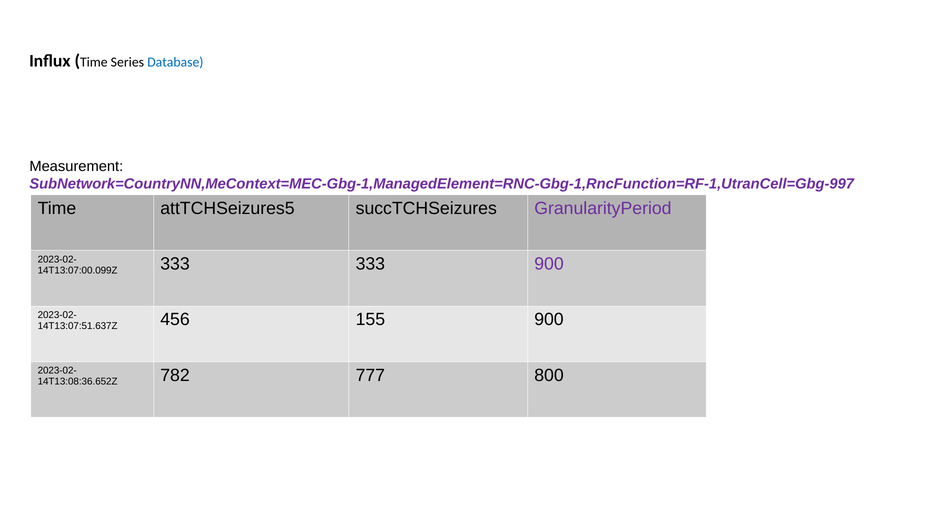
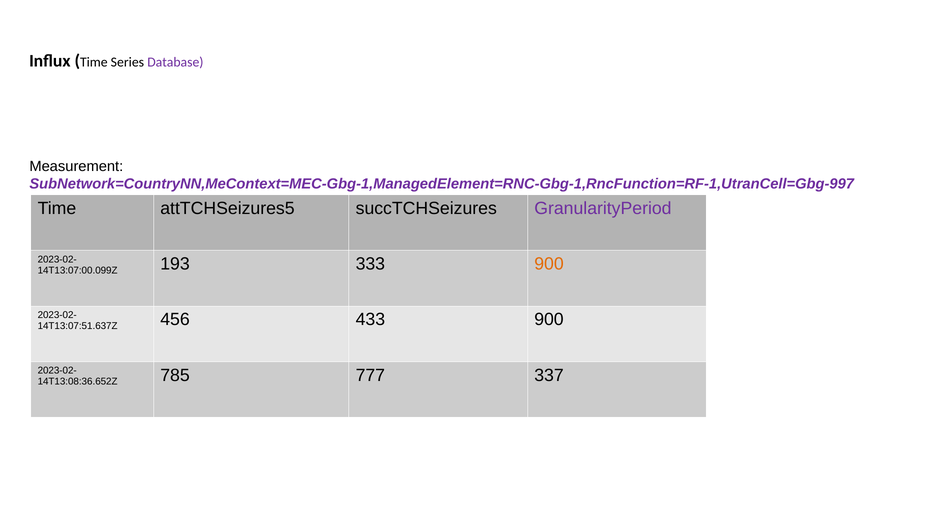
Database colour: blue -> purple
333 at (175, 264): 333 -> 193
900 at (549, 264) colour: purple -> orange
155: 155 -> 433
782: 782 -> 785
800: 800 -> 337
